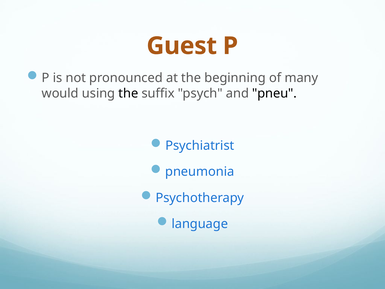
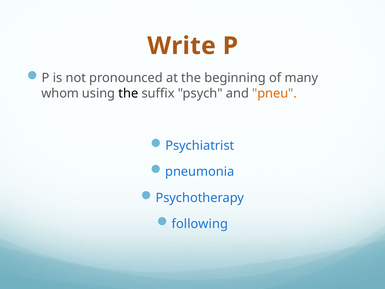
Guest: Guest -> Write
would: would -> whom
pneu colour: black -> orange
language: language -> following
